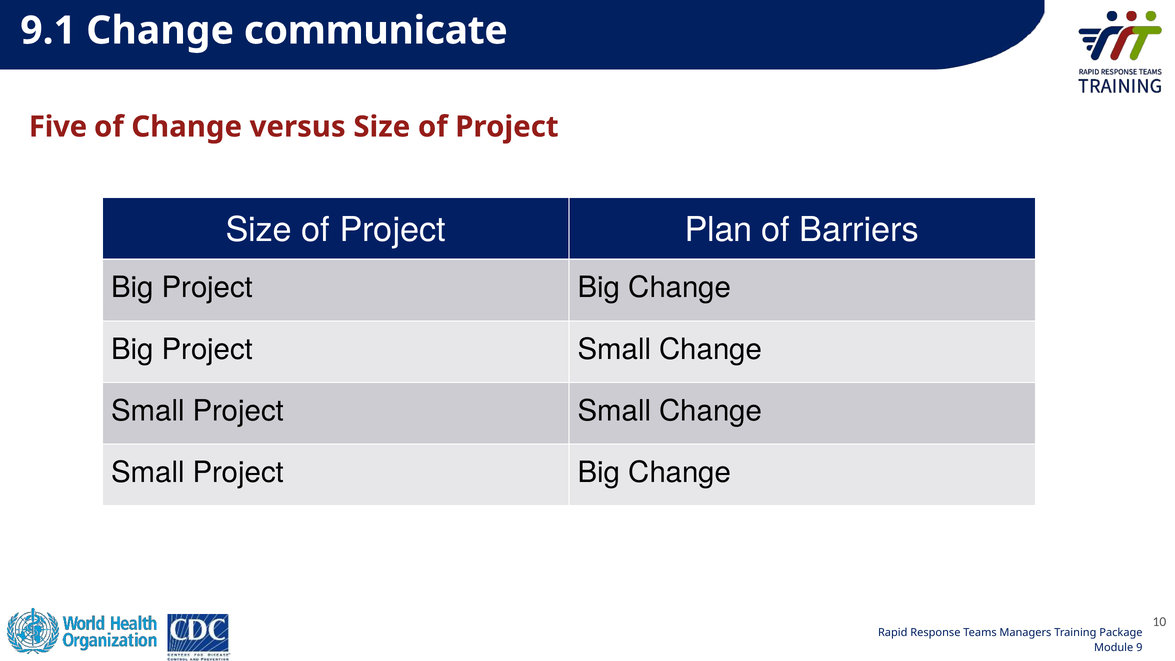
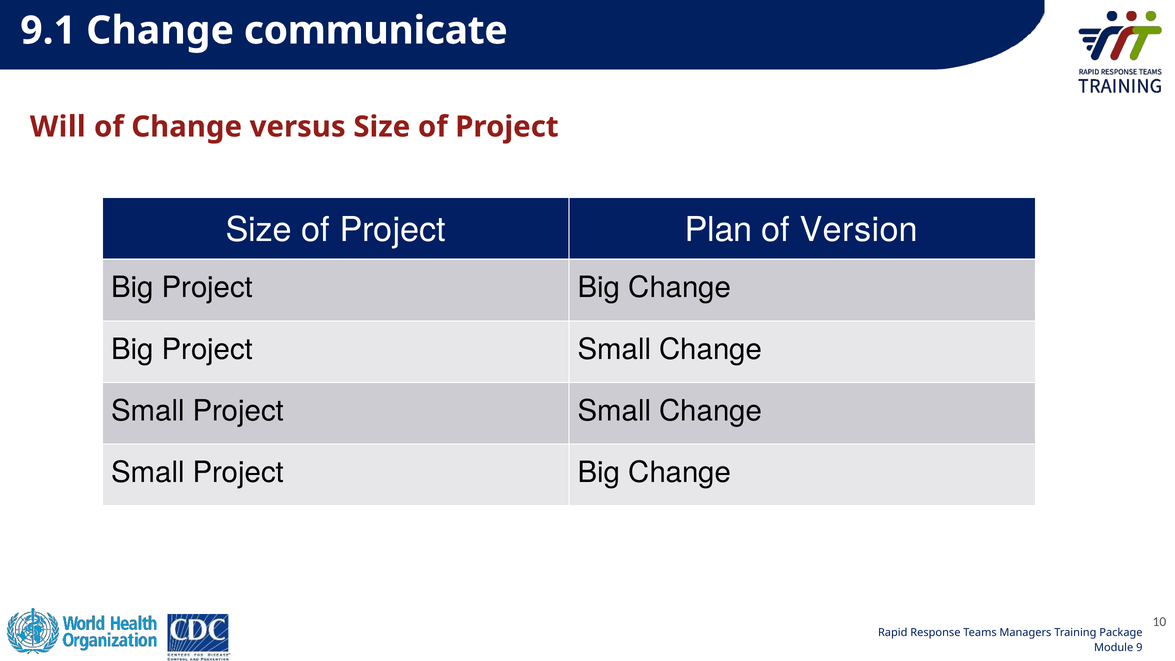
Five: Five -> Will
Barriers: Barriers -> Version
